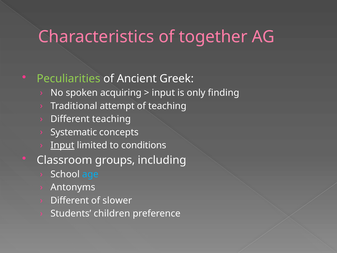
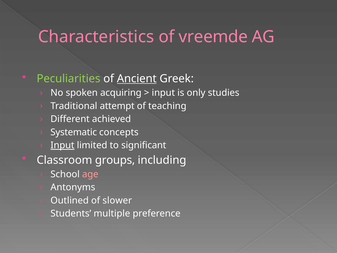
together: together -> vreemde
Ancient underline: none -> present
finding: finding -> studies
Different teaching: teaching -> achieved
conditions: conditions -> significant
age colour: light blue -> pink
Different at (70, 200): Different -> Outlined
children: children -> multiple
